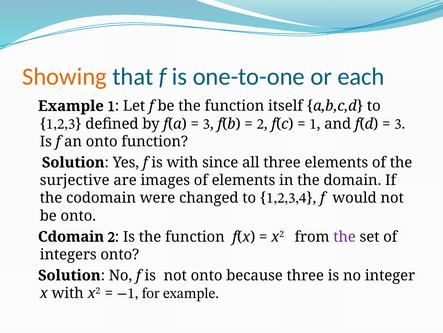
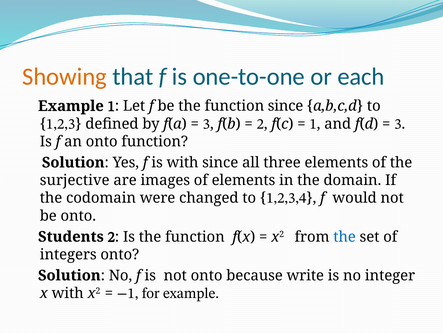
function itself: itself -> since
Cdomain: Cdomain -> Students
the at (345, 236) colour: purple -> blue
because three: three -> write
